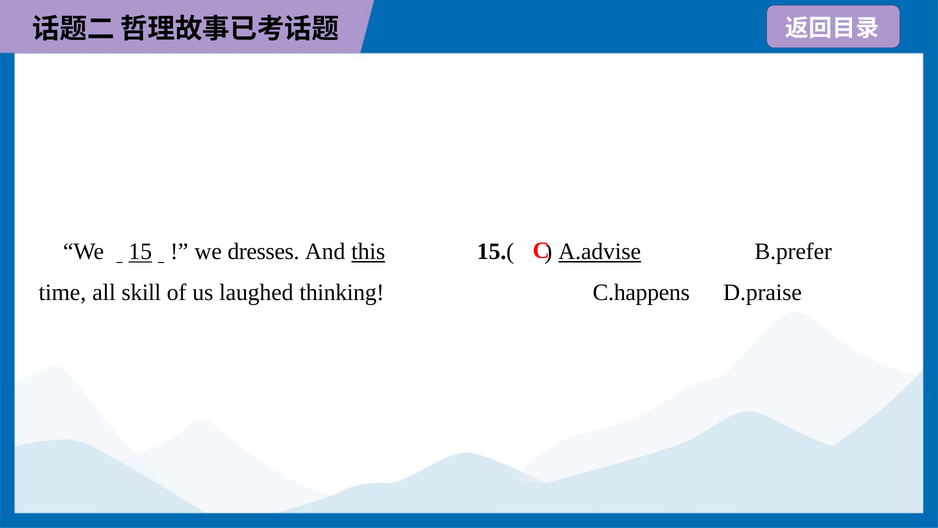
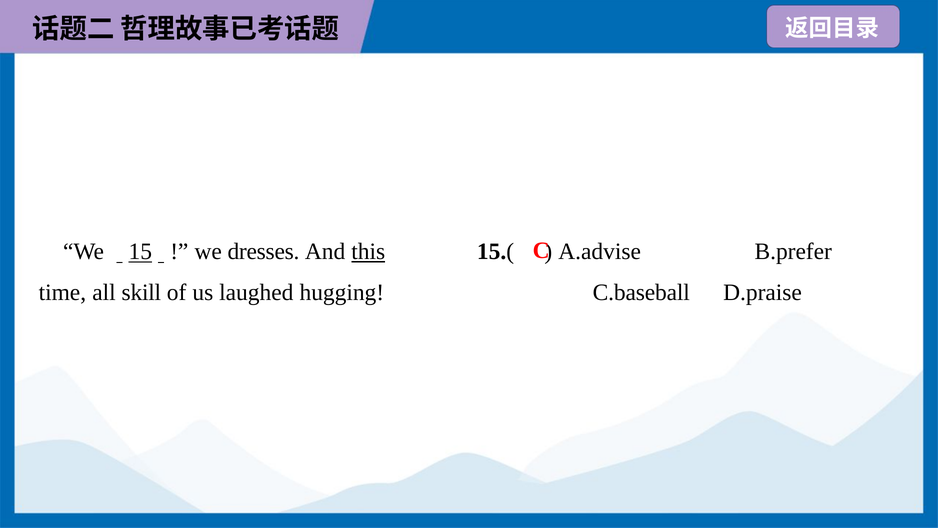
A.advise underline: present -> none
thinking: thinking -> hugging
C.happens: C.happens -> C.baseball
